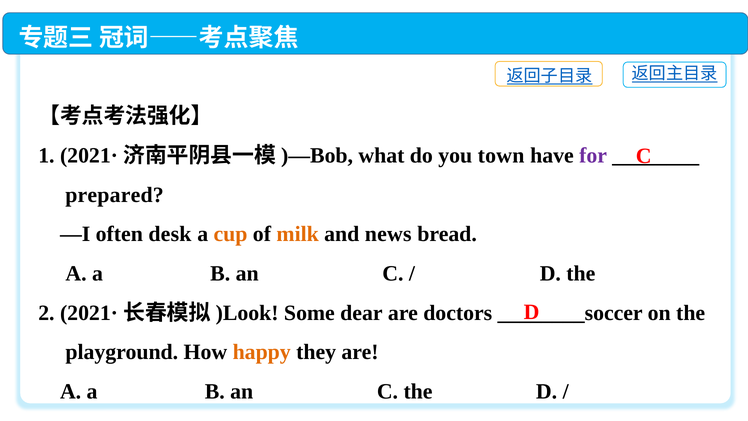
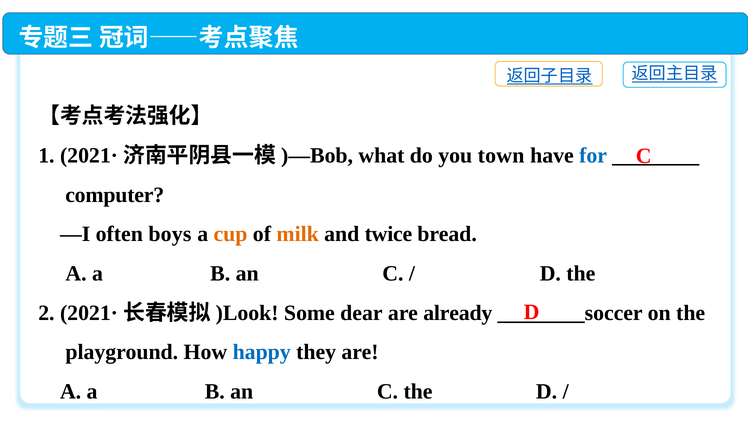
for colour: purple -> blue
prepared: prepared -> computer
desk: desk -> boys
news: news -> twice
doctors: doctors -> already
happy colour: orange -> blue
